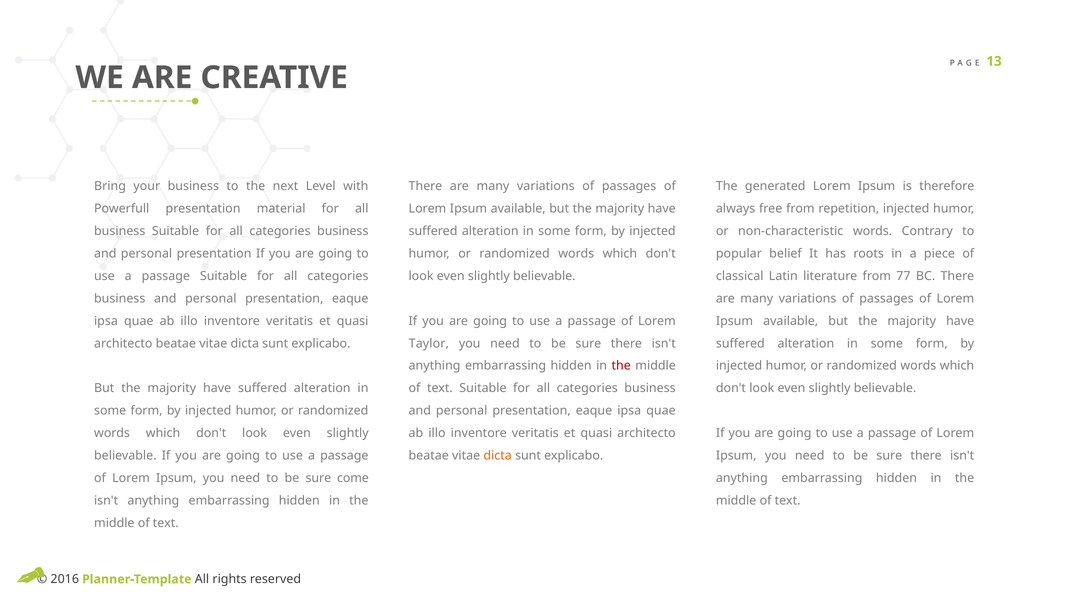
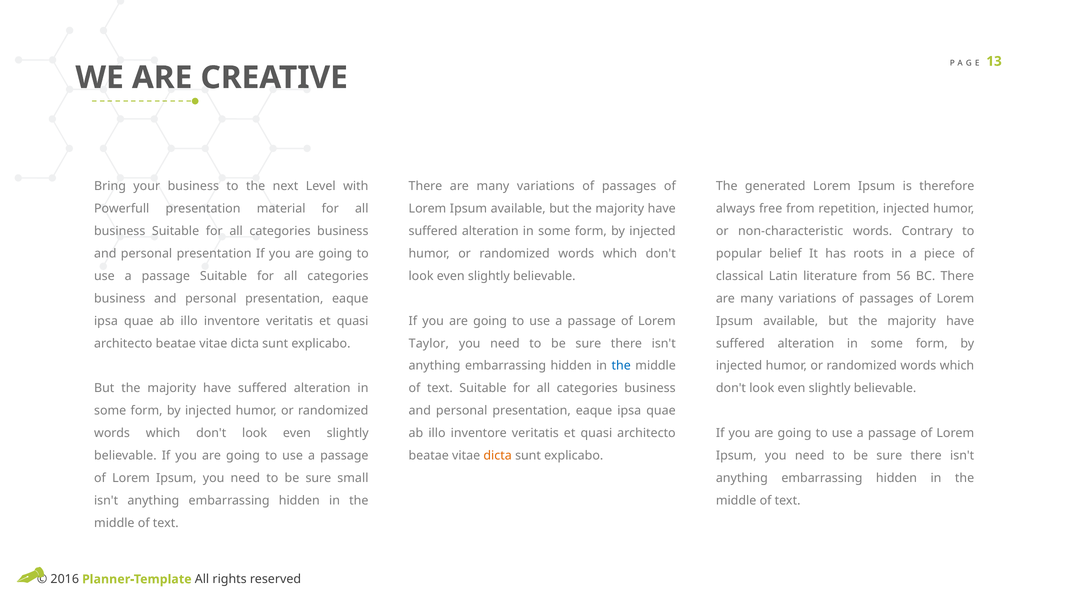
77: 77 -> 56
the at (621, 366) colour: red -> blue
come: come -> small
